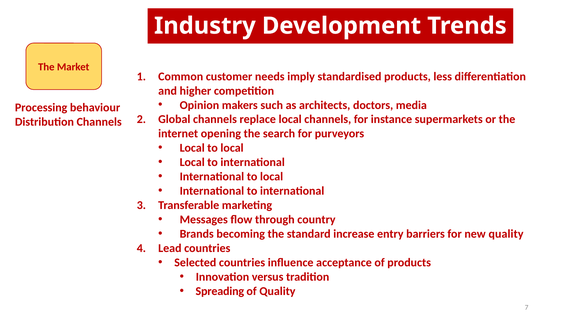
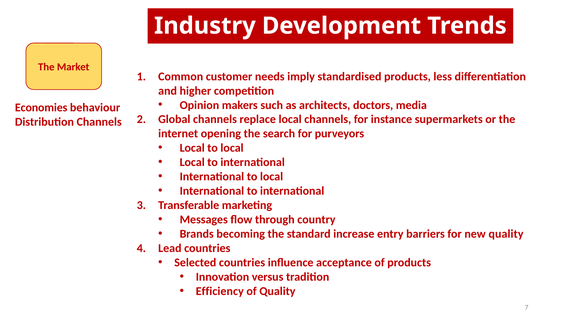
Processing: Processing -> Economies
Spreading: Spreading -> Efficiency
